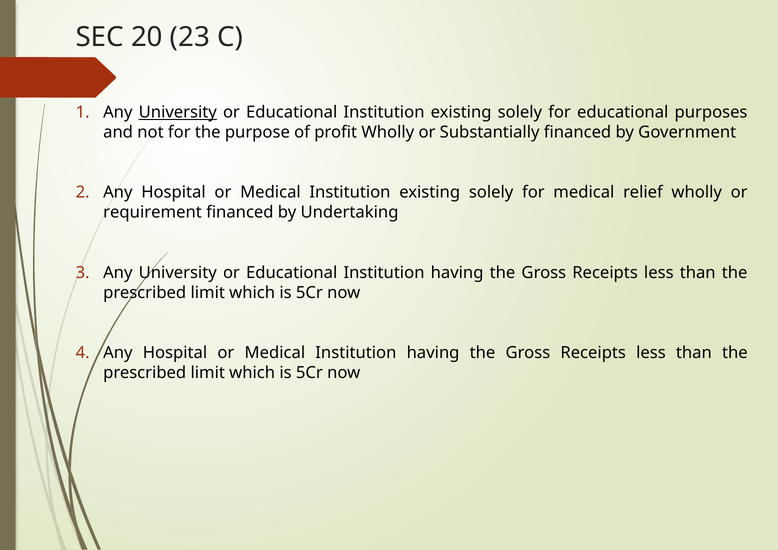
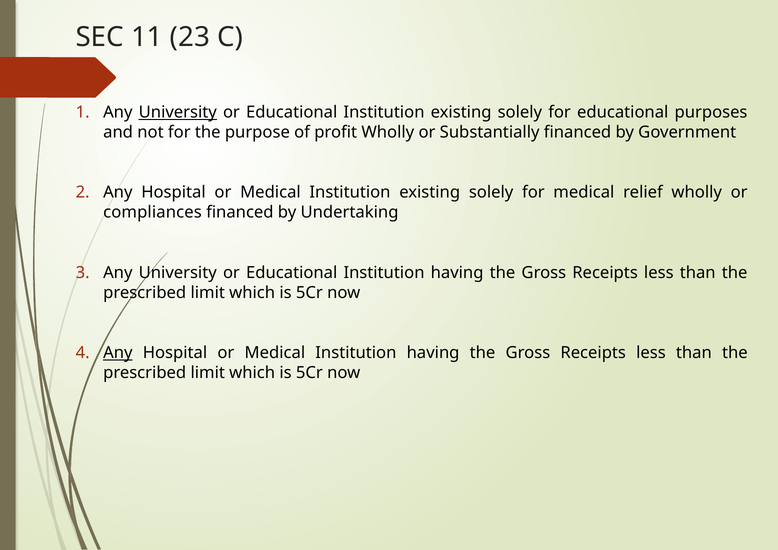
20: 20 -> 11
requirement: requirement -> compliances
Any at (118, 353) underline: none -> present
